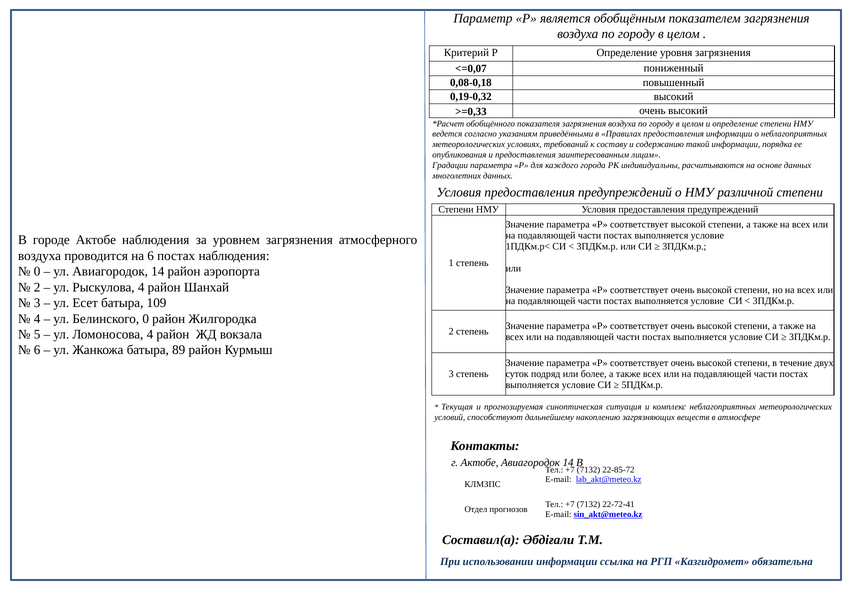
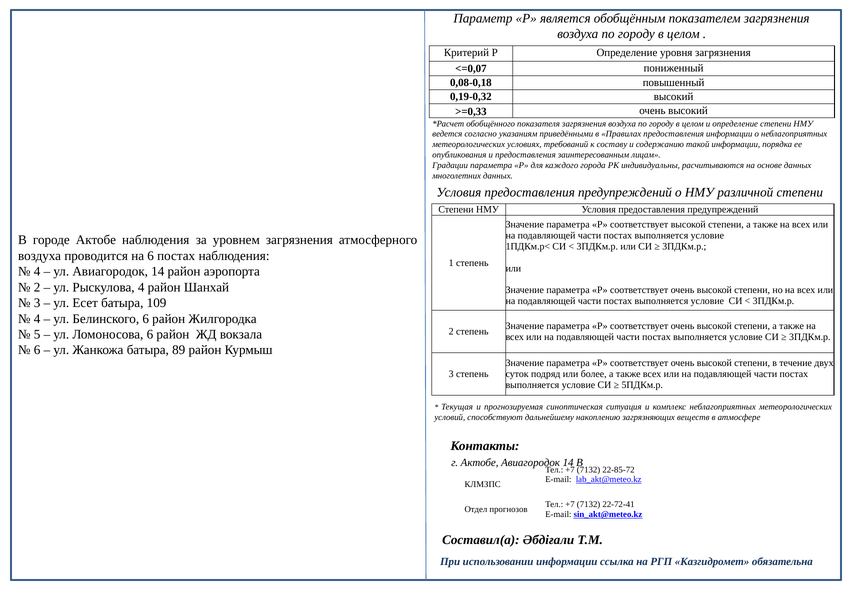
0 at (37, 271): 0 -> 4
Белинского 0: 0 -> 6
Ломоносова 4: 4 -> 6
